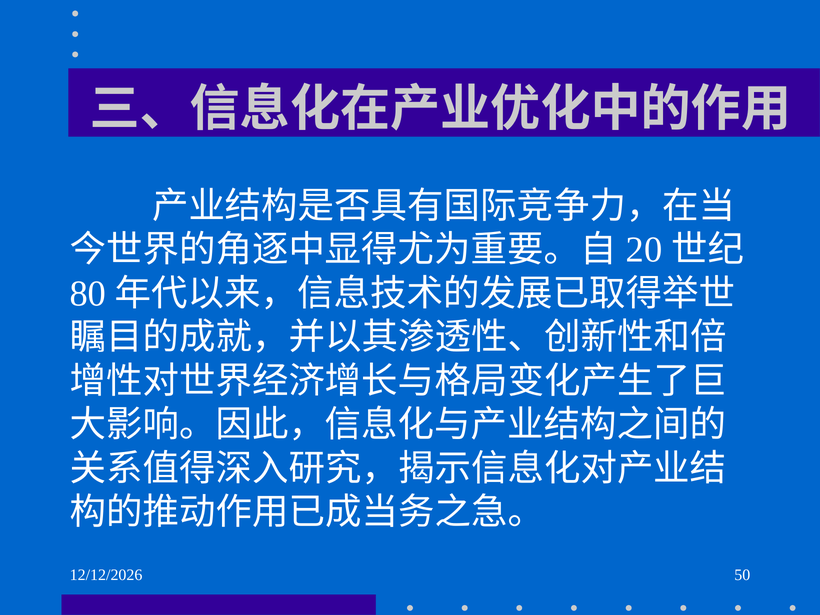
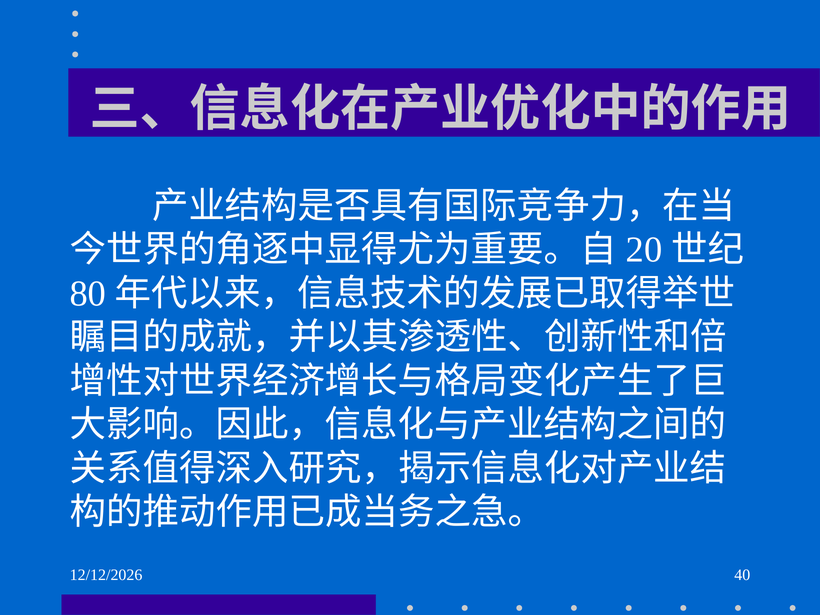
50: 50 -> 40
